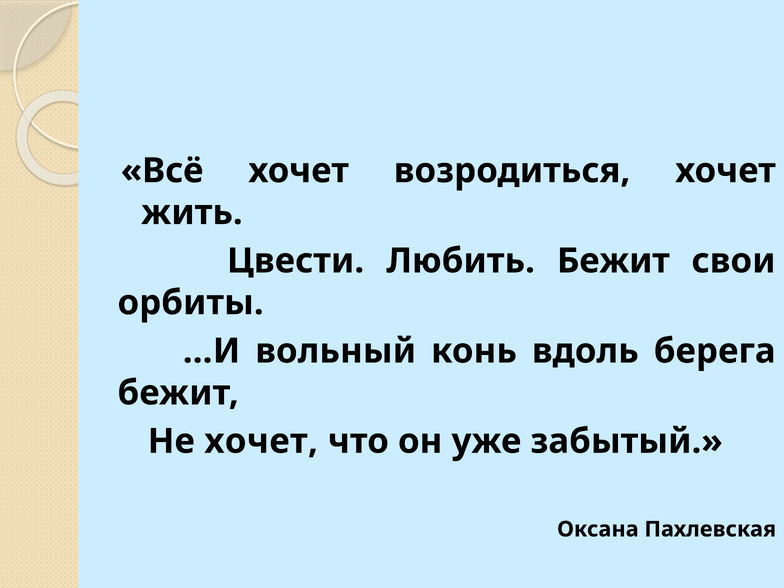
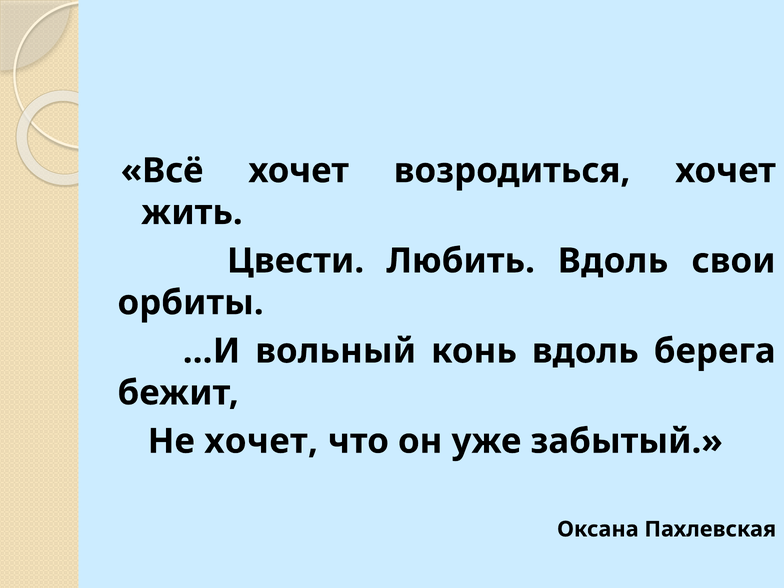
Любить Бежит: Бежит -> Вдоль
